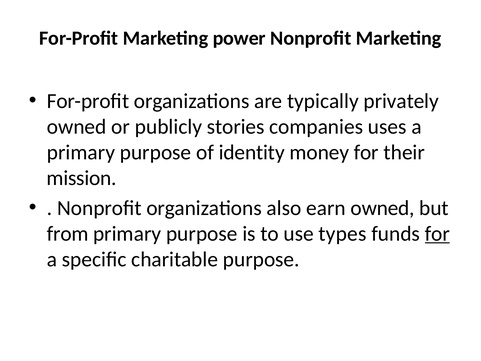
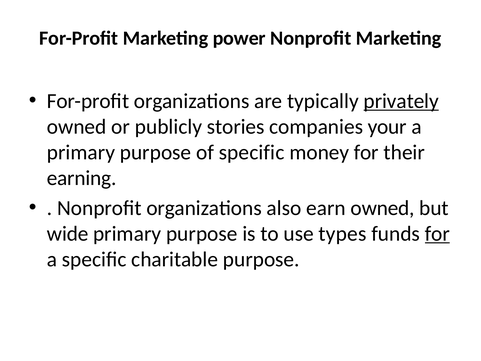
privately underline: none -> present
uses: uses -> your
of identity: identity -> specific
mission: mission -> earning
from: from -> wide
